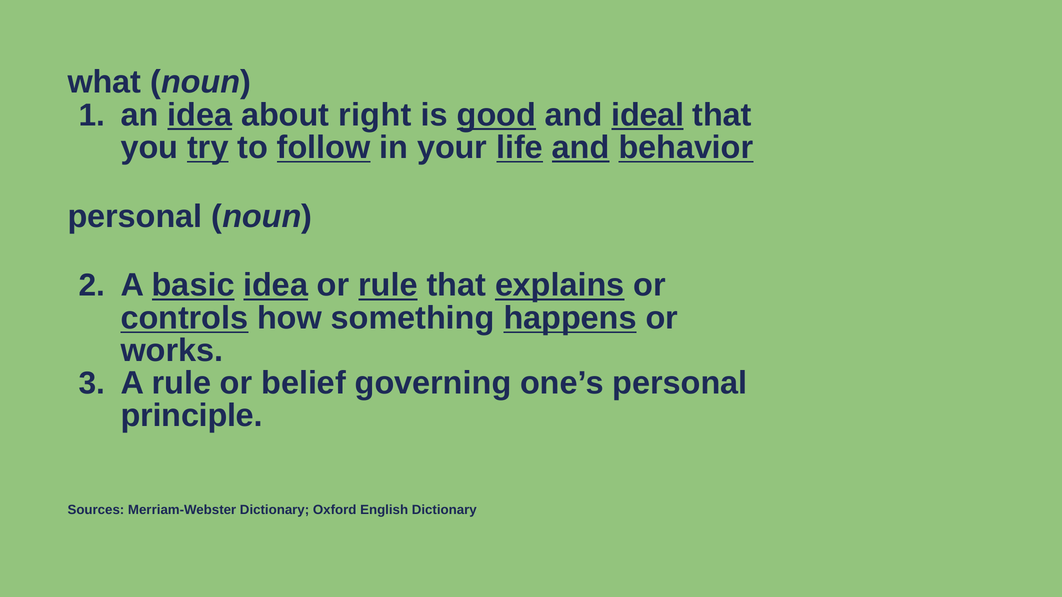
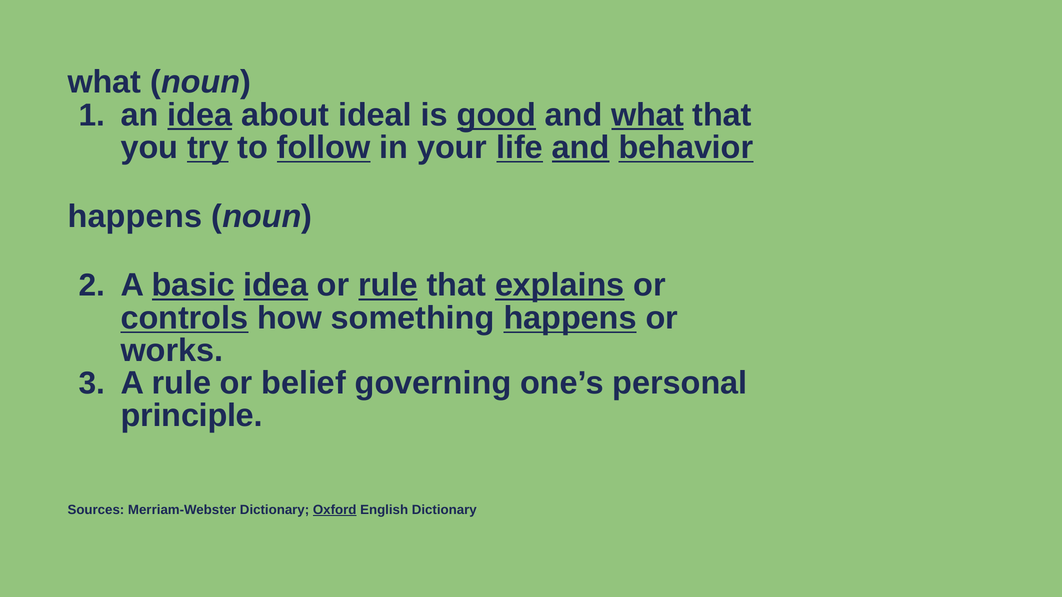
right: right -> ideal
and ideal: ideal -> what
personal at (135, 216): personal -> happens
Oxford underline: none -> present
